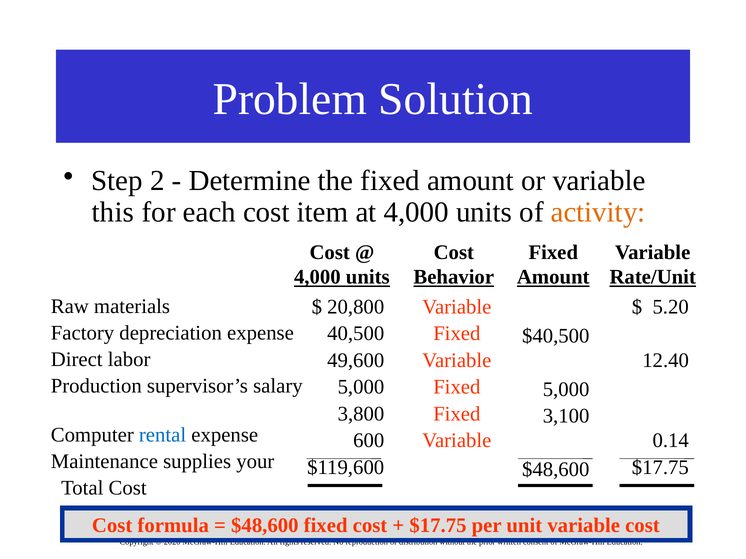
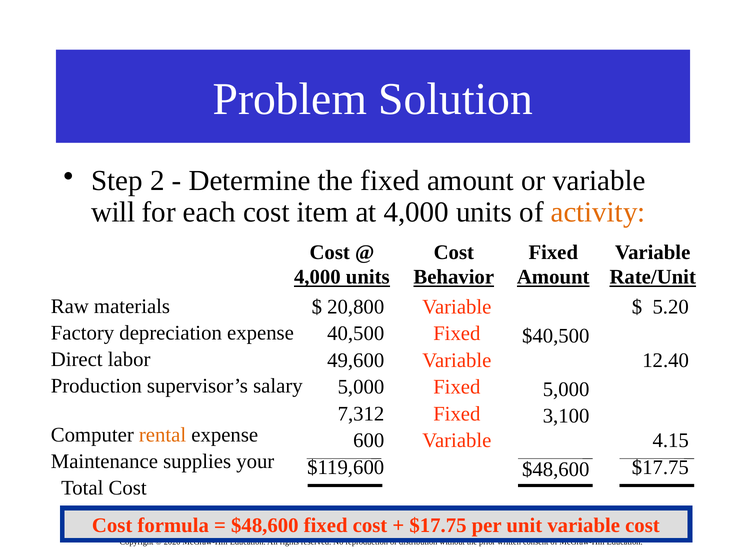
this: this -> will
3,800: 3,800 -> 7,312
rental colour: blue -> orange
0.14: 0.14 -> 4.15
